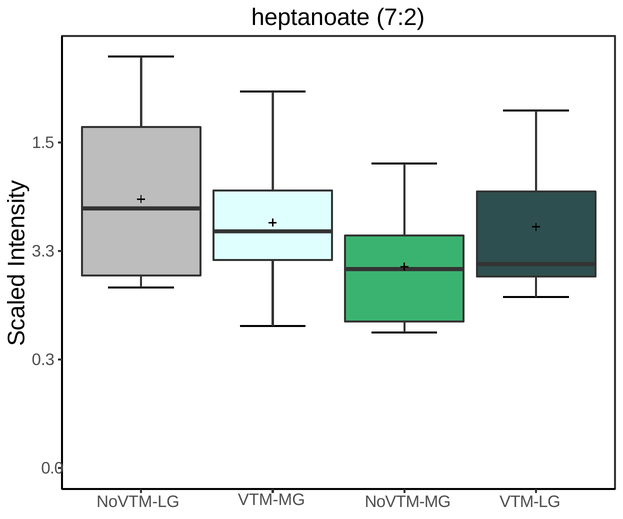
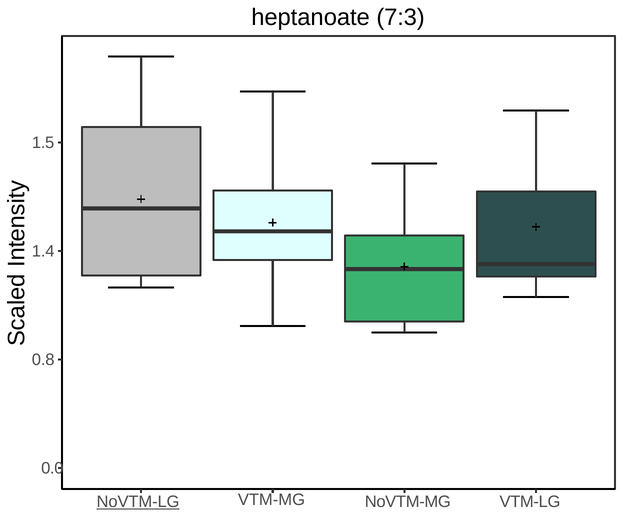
7:2: 7:2 -> 7:3
3.3: 3.3 -> 1.4
0.3: 0.3 -> 0.8
NoVTM-LG underline: none -> present
